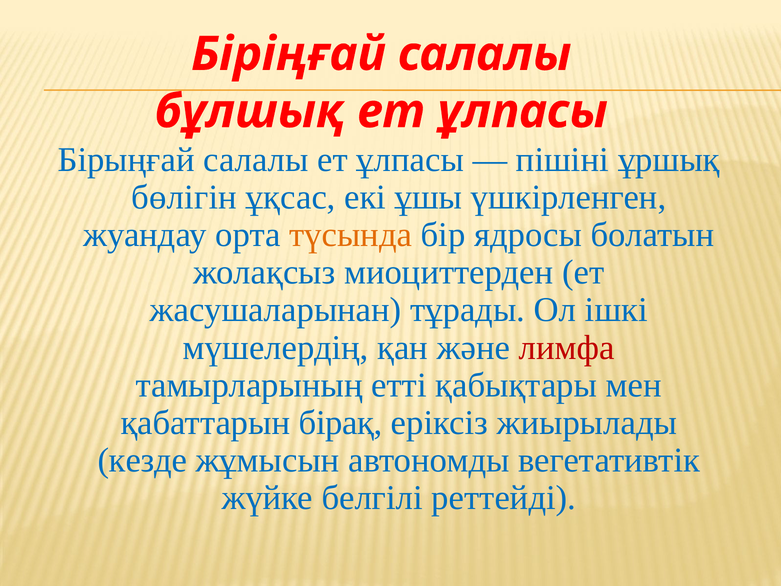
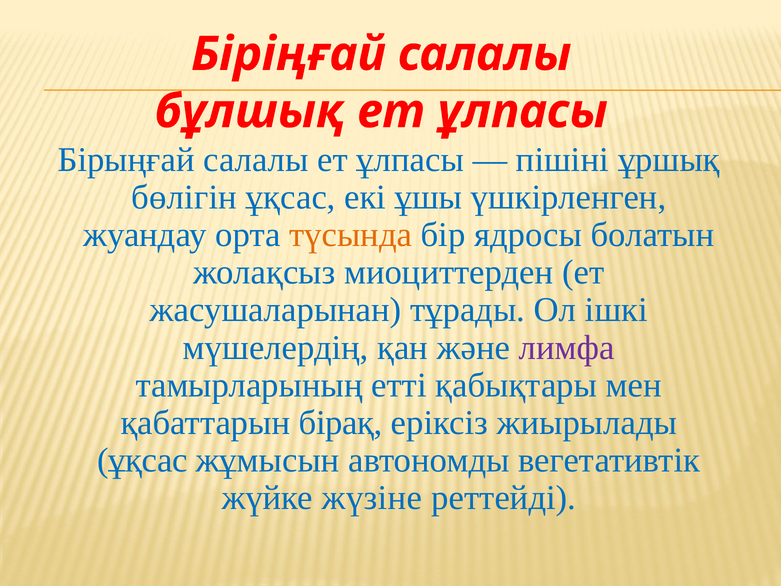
лимфа colour: red -> purple
кезде at (142, 460): кезде -> ұқсас
белгілі: белгілі -> жүзіне
